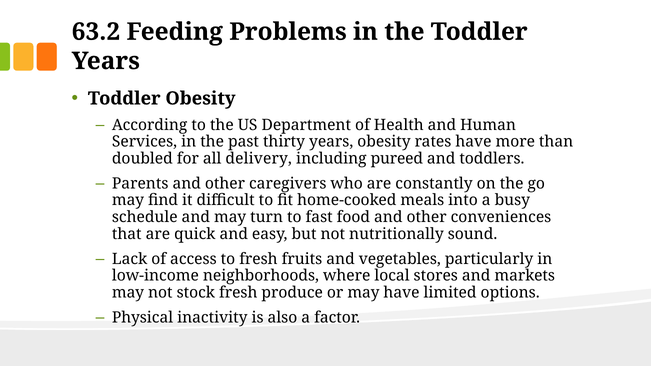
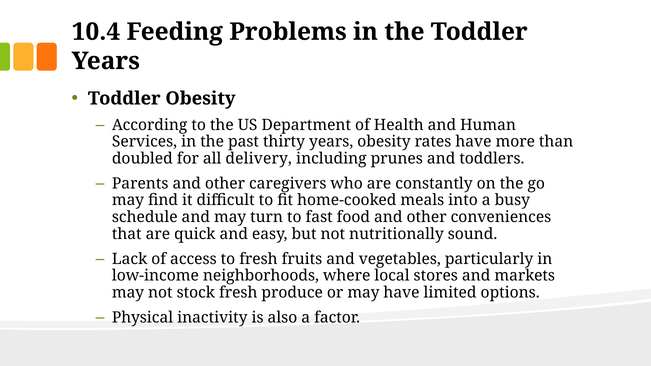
63.2: 63.2 -> 10.4
pureed: pureed -> prunes
